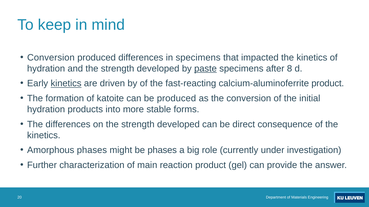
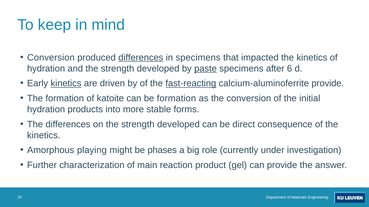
differences at (141, 58) underline: none -> present
8: 8 -> 6
fast-reacting underline: none -> present
calcium-aluminoferrite product: product -> provide
be produced: produced -> formation
Amorphous phases: phases -> playing
